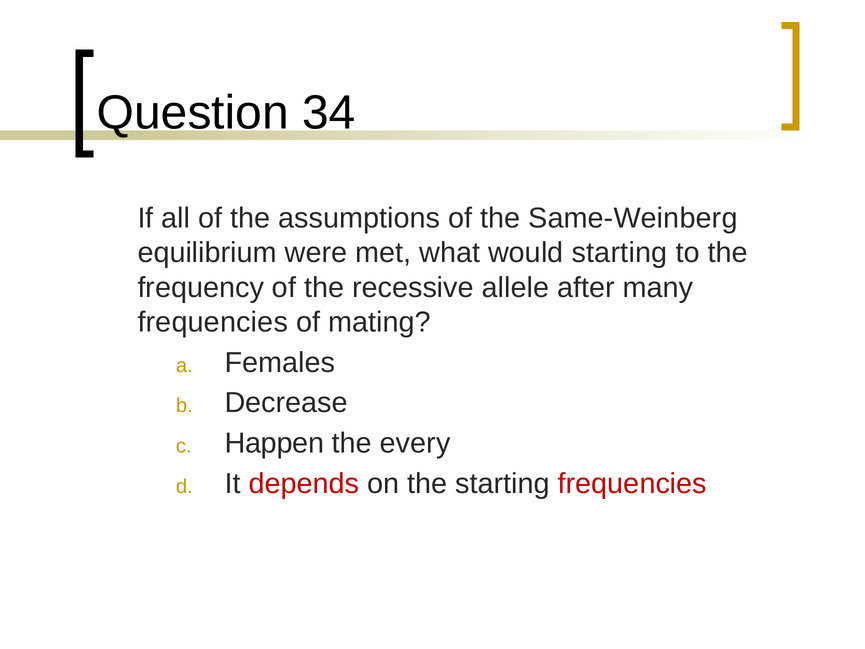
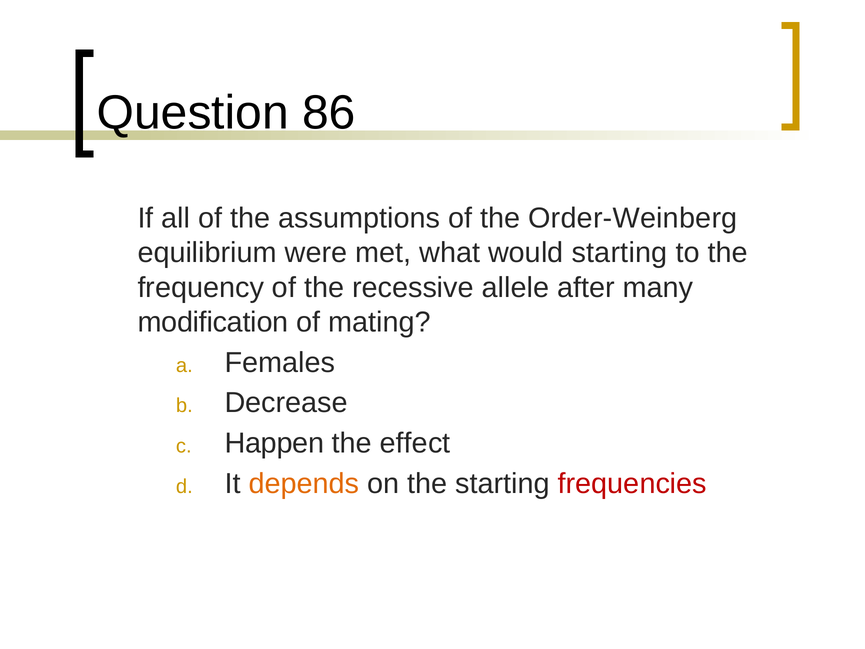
34: 34 -> 86
Same-Weinberg: Same-Weinberg -> Order-Weinberg
frequencies at (213, 322): frequencies -> modification
every: every -> effect
depends colour: red -> orange
